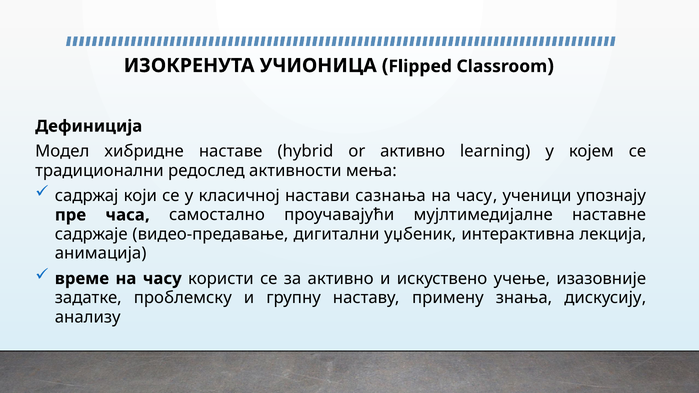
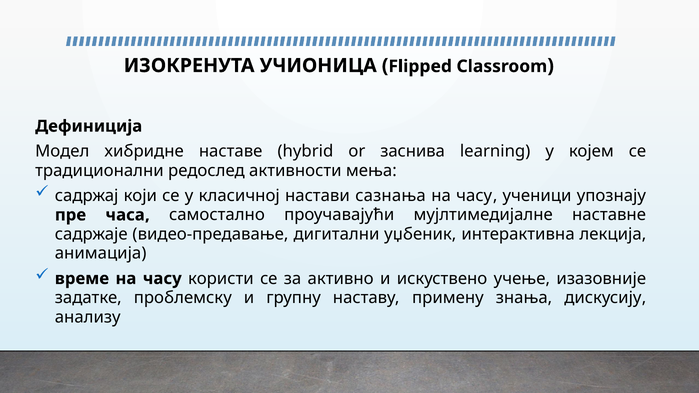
or активно: активно -> заснива
